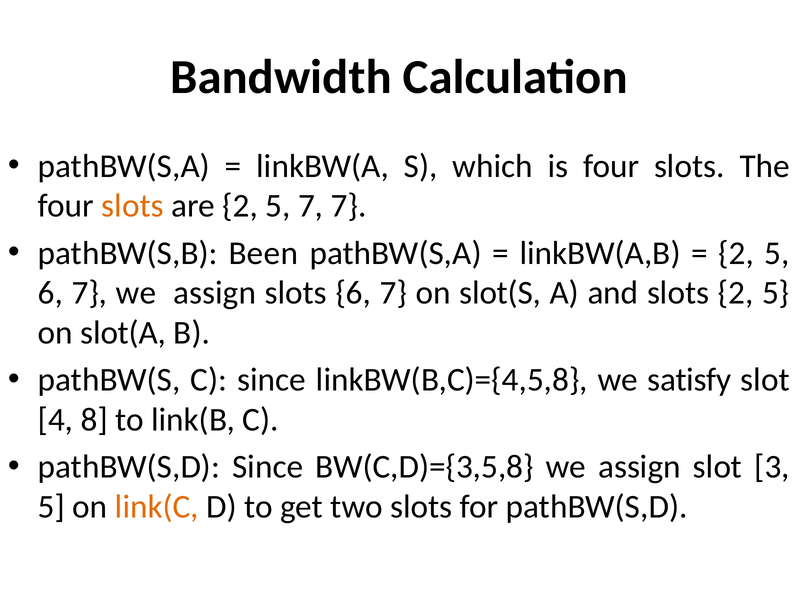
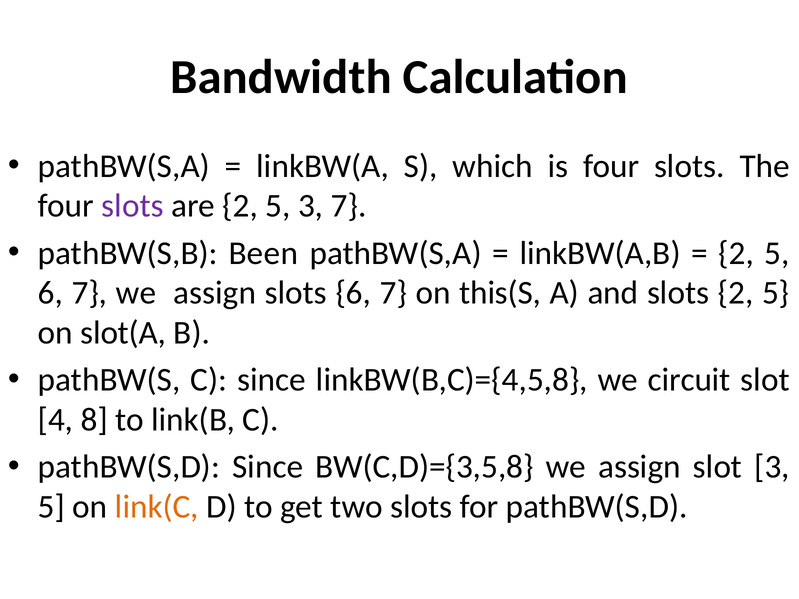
slots at (133, 206) colour: orange -> purple
5 7: 7 -> 3
slot(S: slot(S -> this(S
satisfy: satisfy -> circuit
